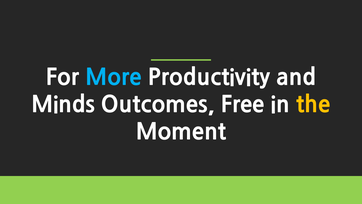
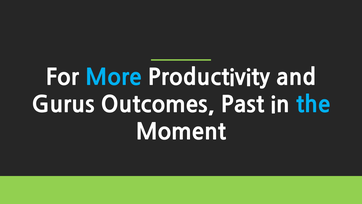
Minds: Minds -> Gurus
Free: Free -> Past
the colour: yellow -> light blue
